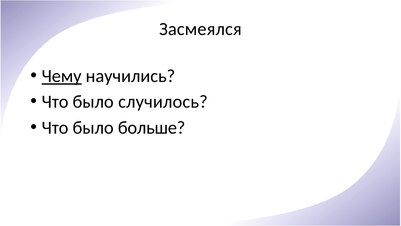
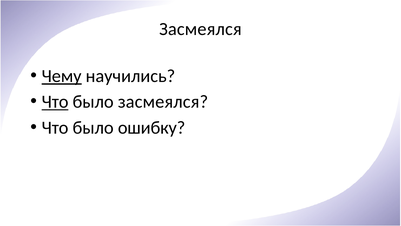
Что at (55, 102) underline: none -> present
было случилось: случилось -> засмеялся
больше: больше -> ошибку
